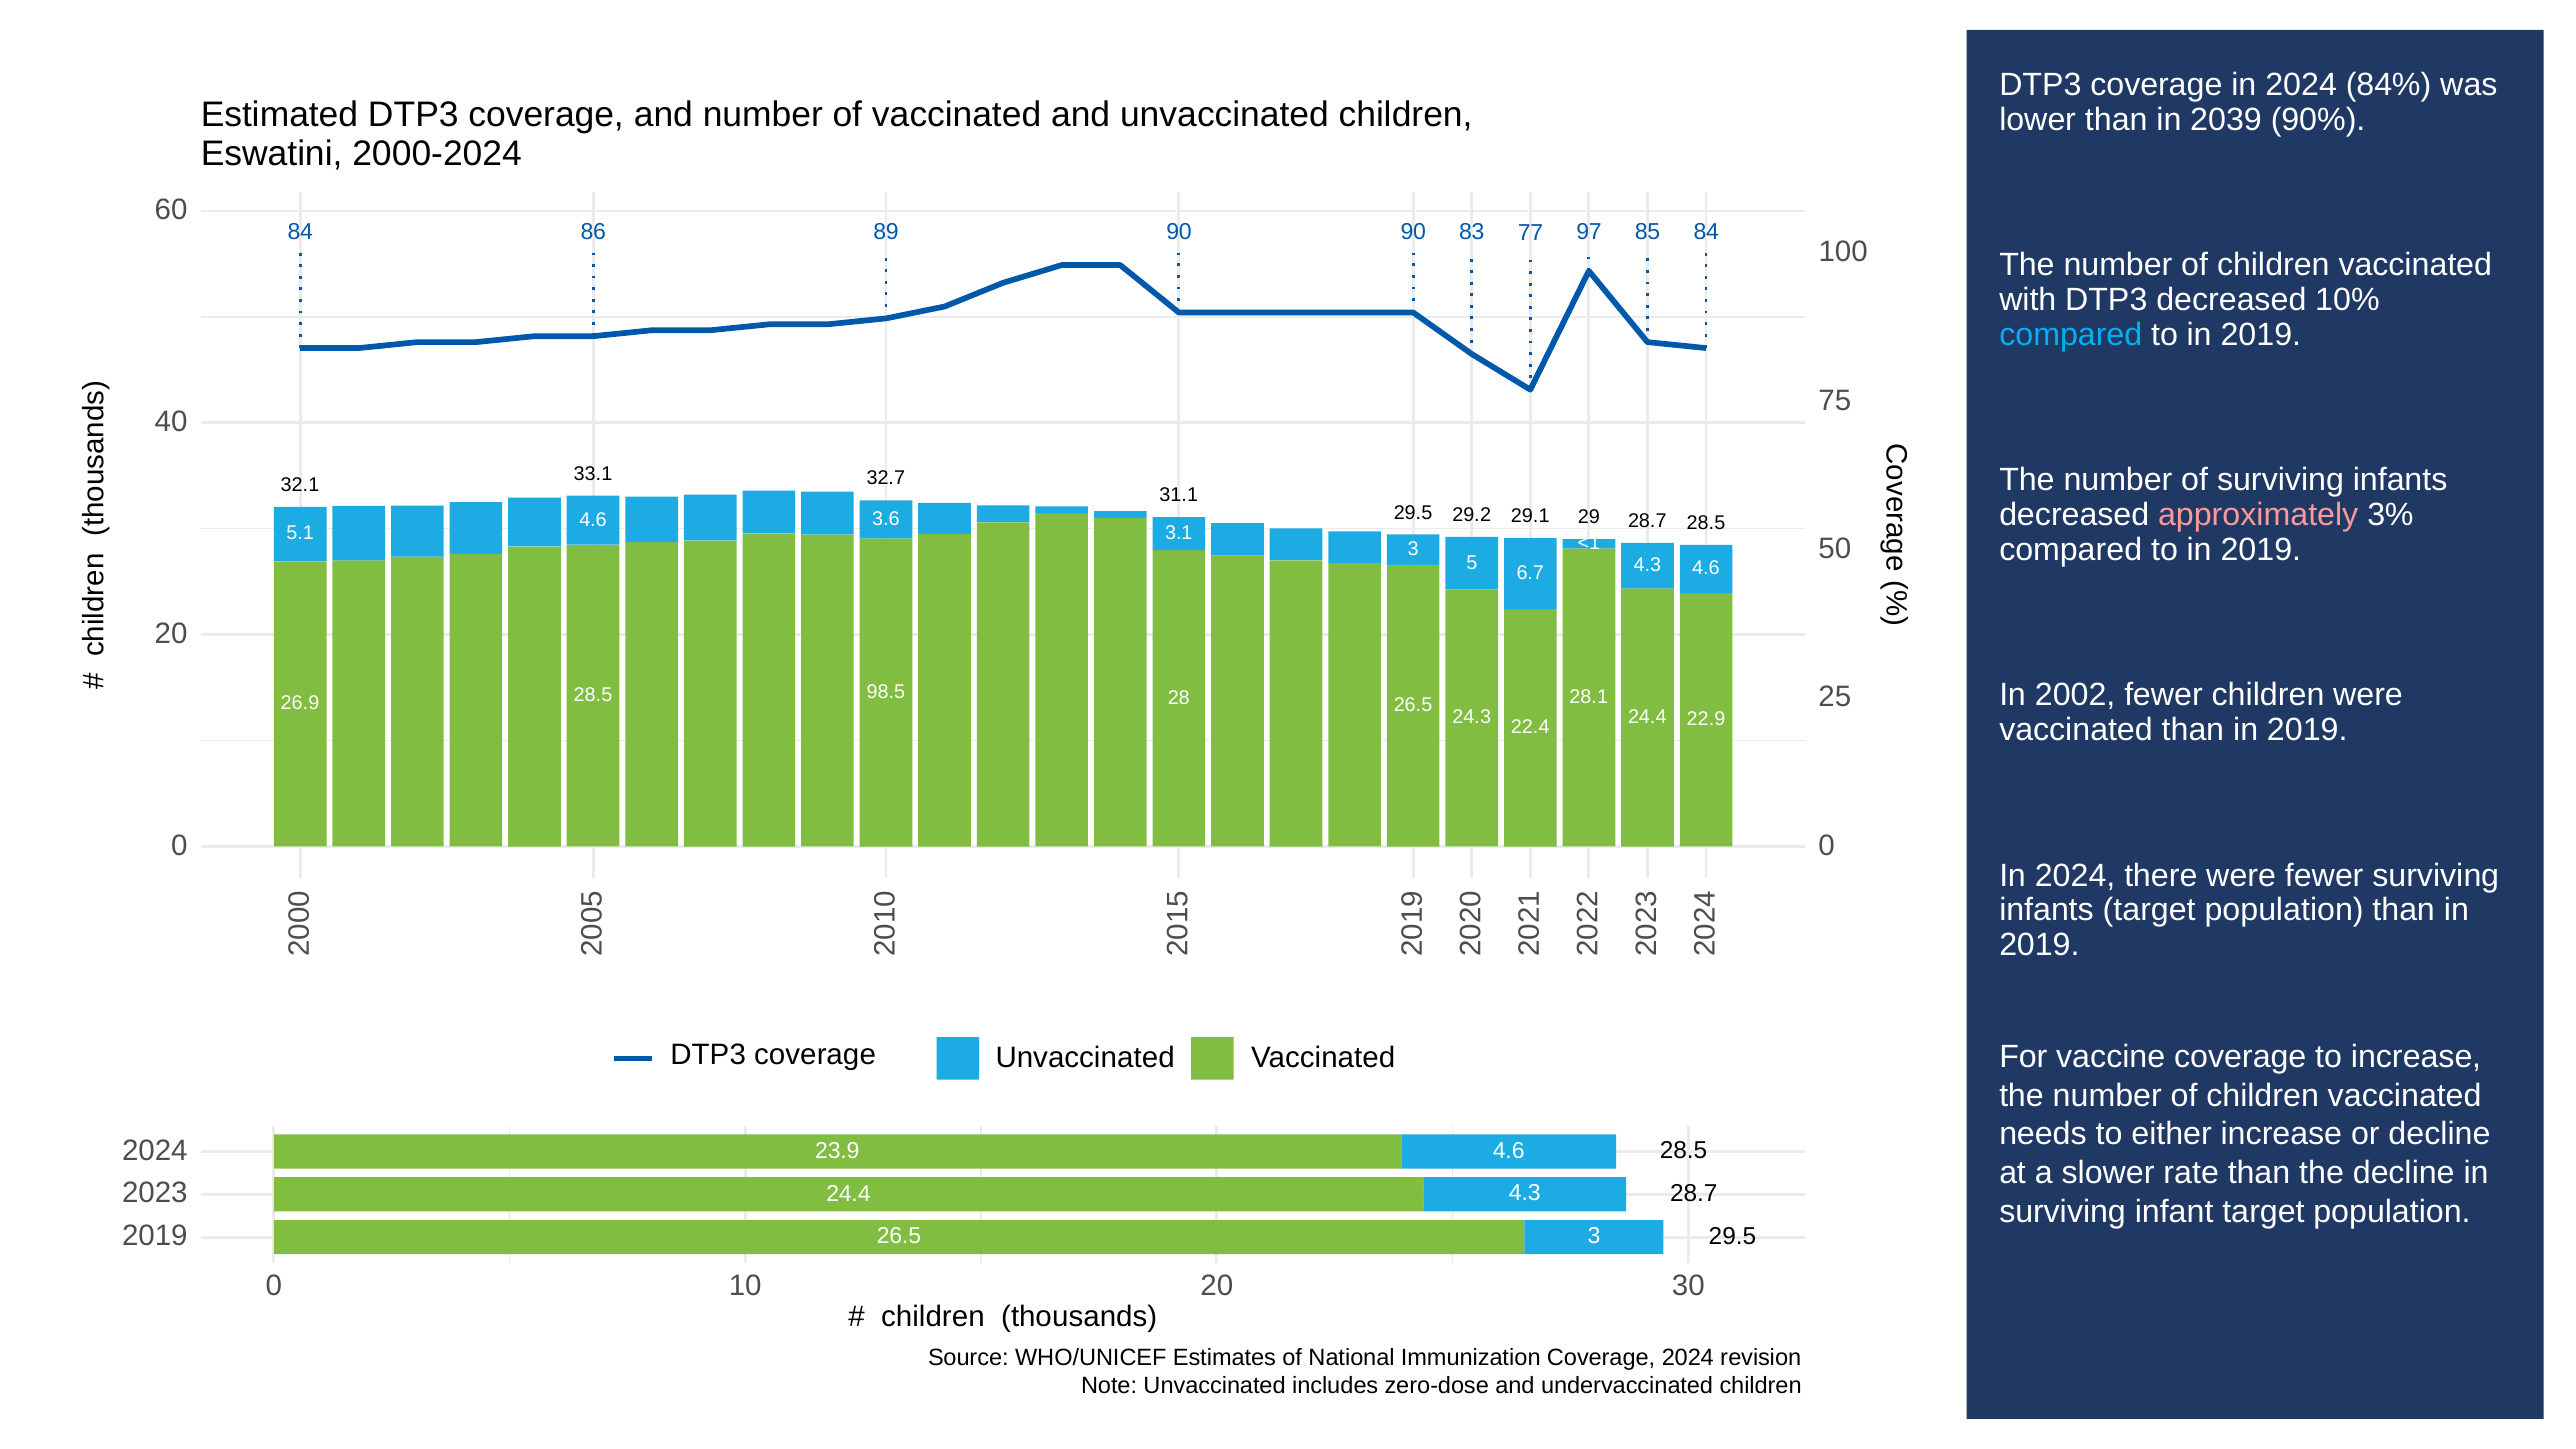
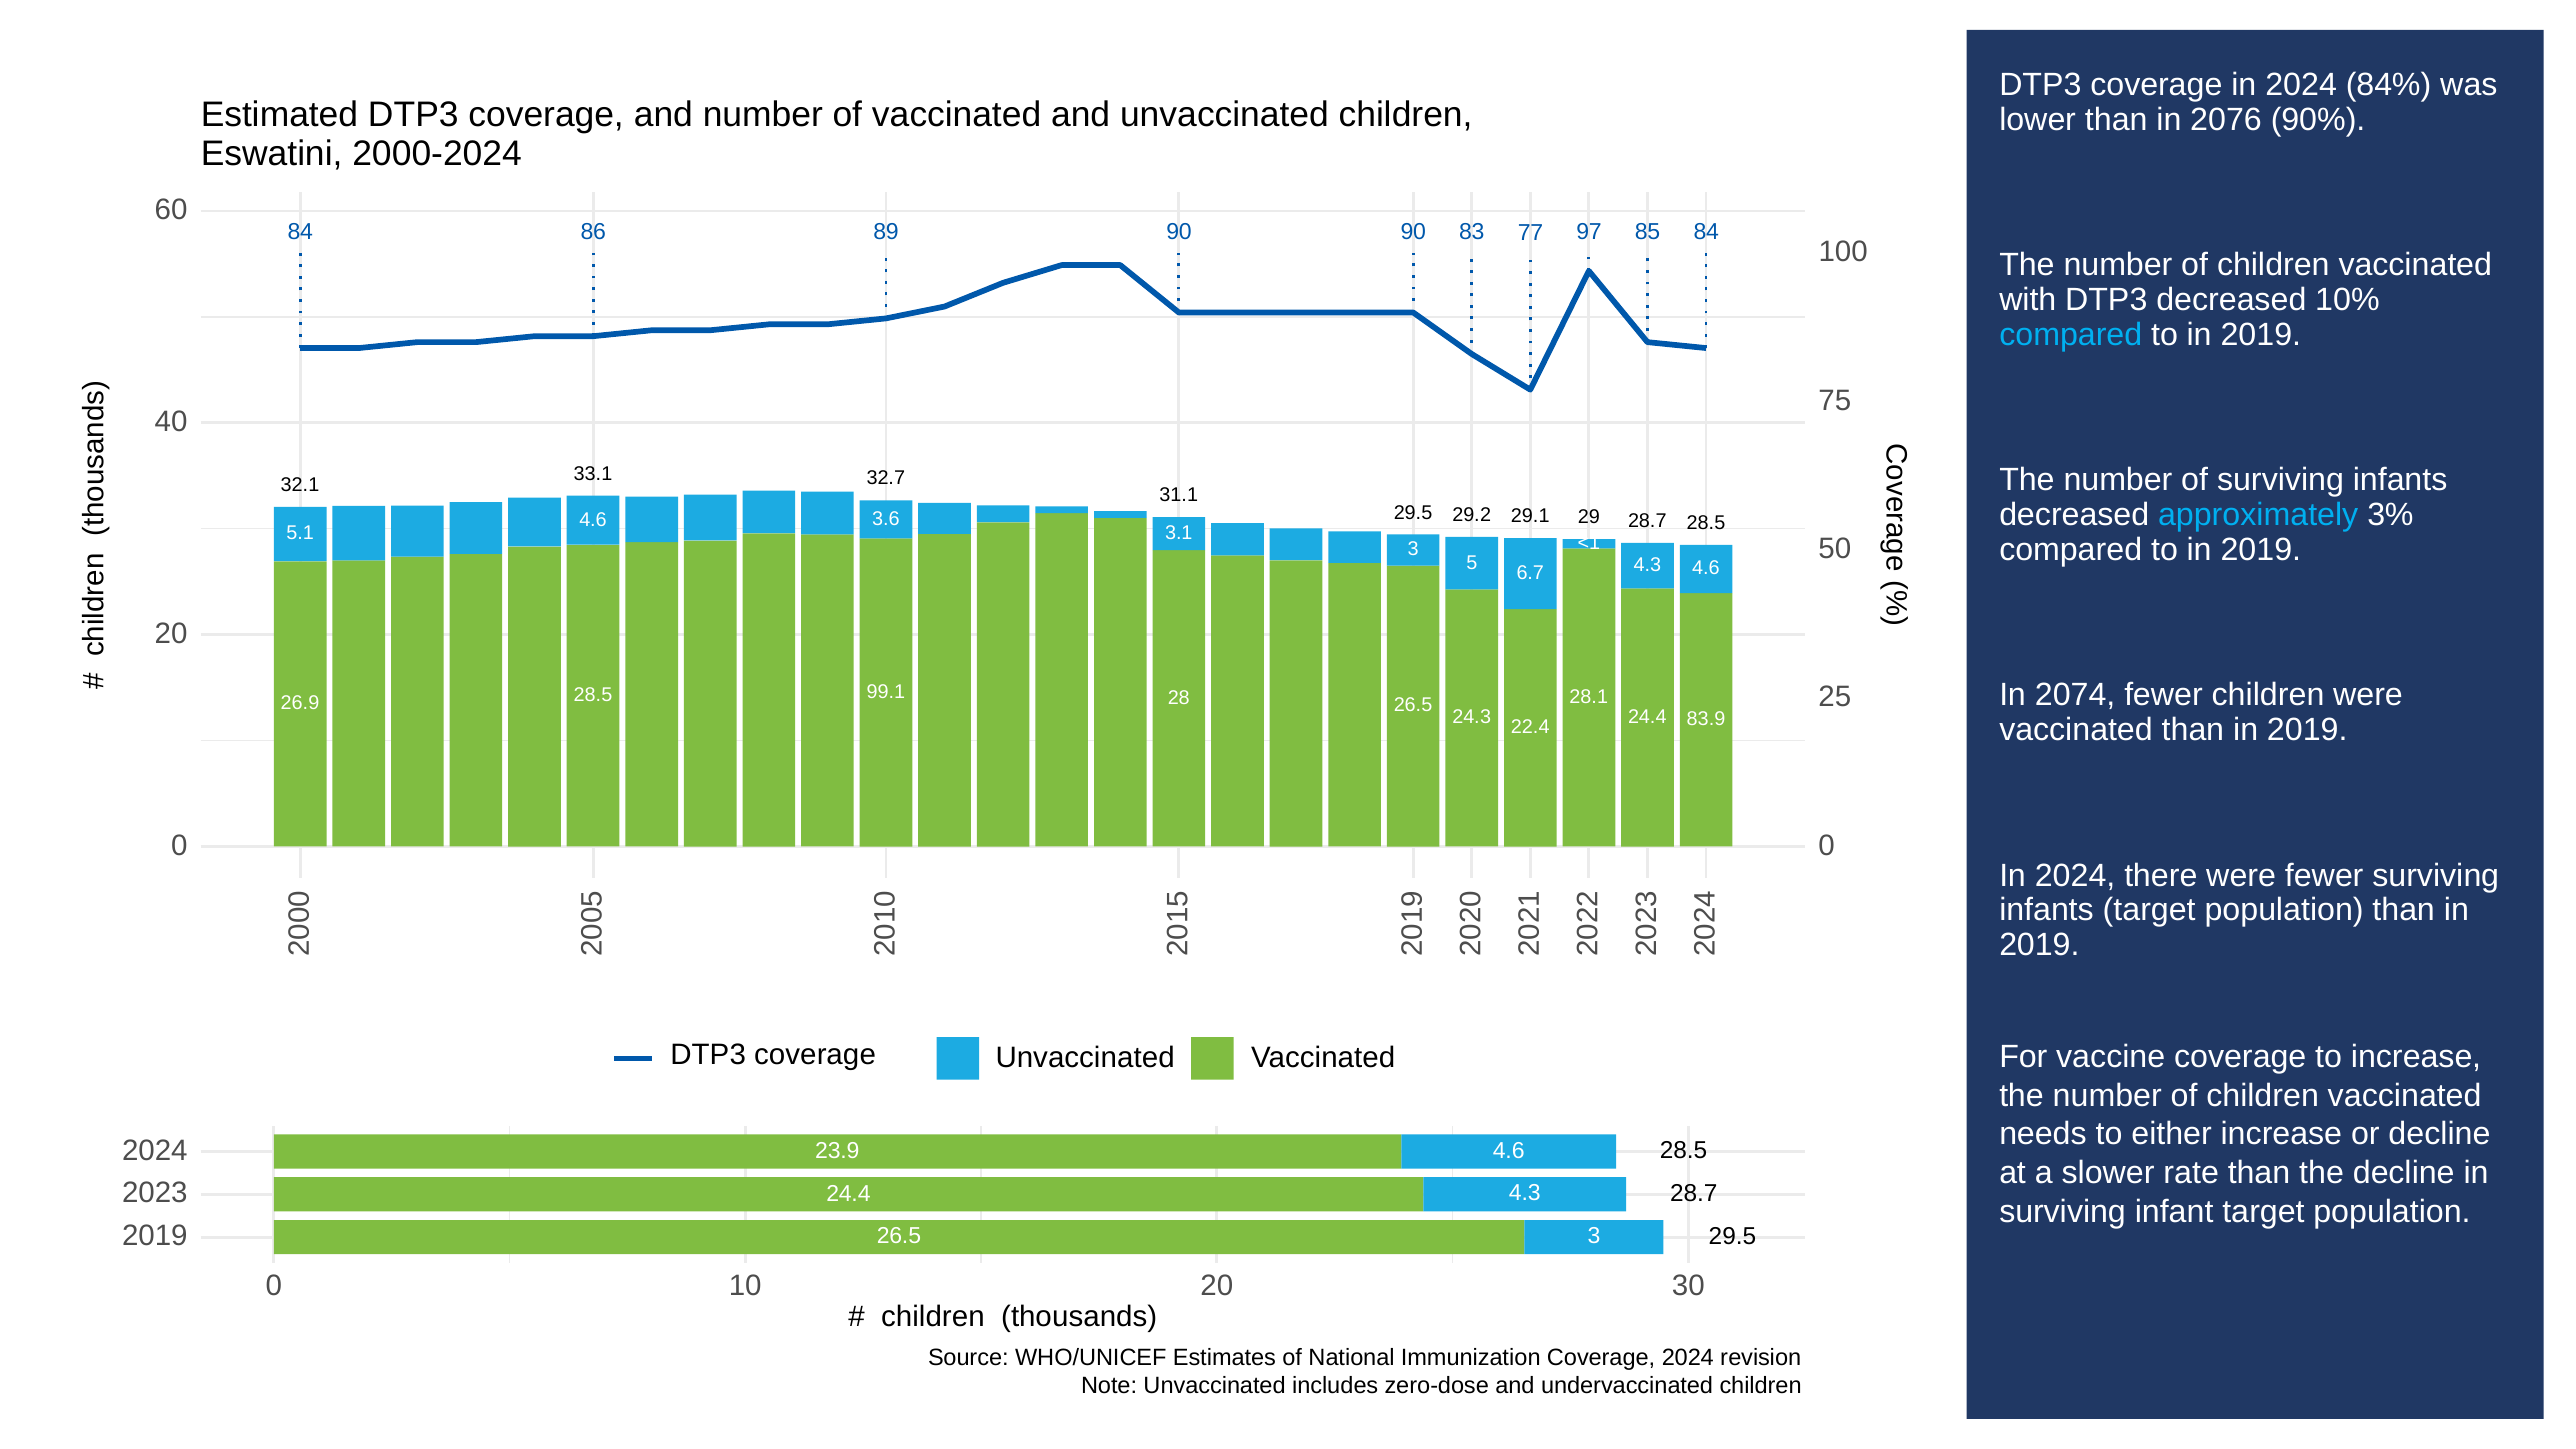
2039: 2039 -> 2076
approximately colour: pink -> light blue
2002: 2002 -> 2074
98.5: 98.5 -> 99.1
22.9: 22.9 -> 83.9
